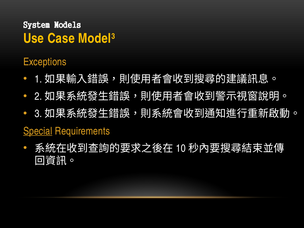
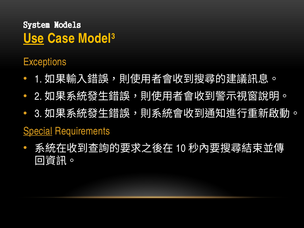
Use underline: none -> present
